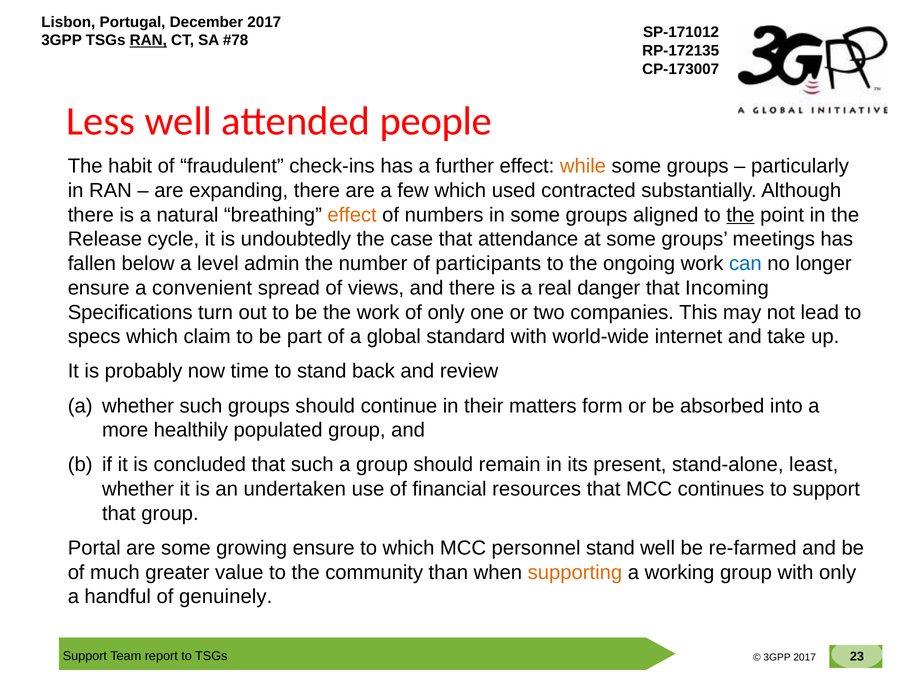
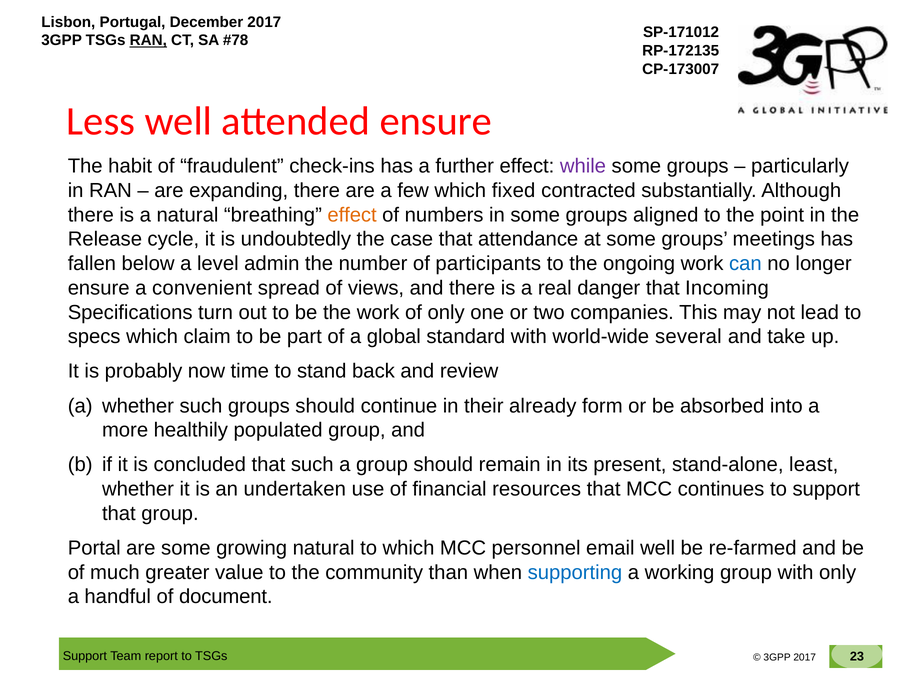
attended people: people -> ensure
while colour: orange -> purple
used: used -> fixed
the at (740, 215) underline: present -> none
internet: internet -> several
matters: matters -> already
growing ensure: ensure -> natural
personnel stand: stand -> email
supporting colour: orange -> blue
genuinely: genuinely -> document
